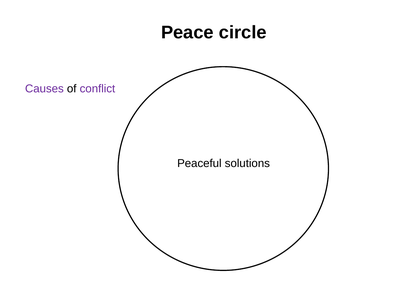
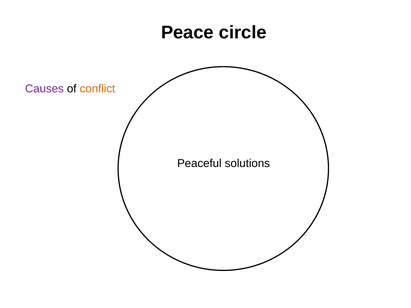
conflict colour: purple -> orange
